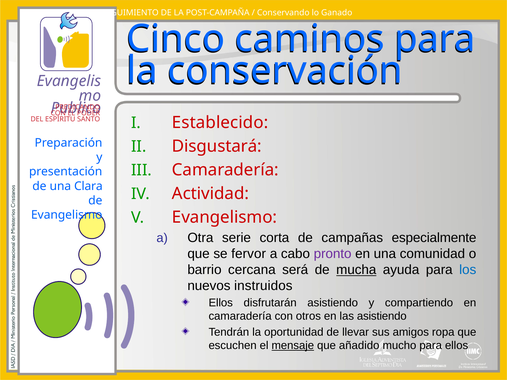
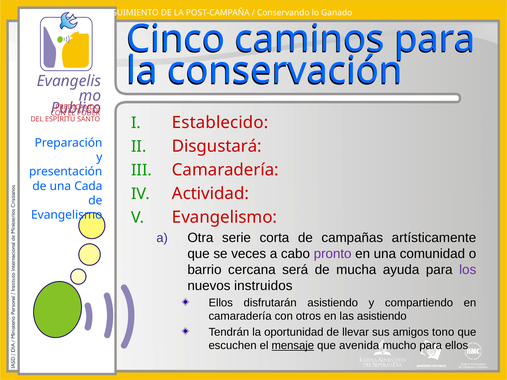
Clara: Clara -> Cada
especialmente: especialmente -> artísticamente
fervor: fervor -> veces
mucha underline: present -> none
los colour: blue -> purple
ropa: ropa -> tono
añadido: añadido -> avenida
